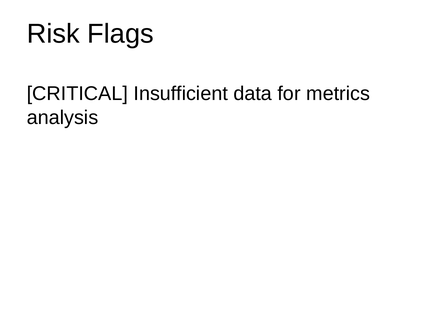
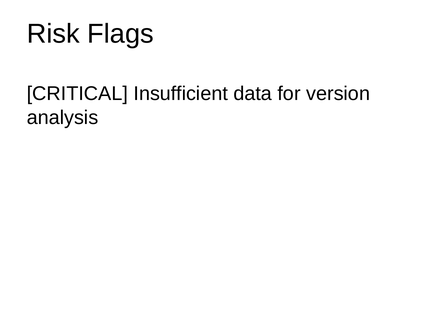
metrics: metrics -> version
